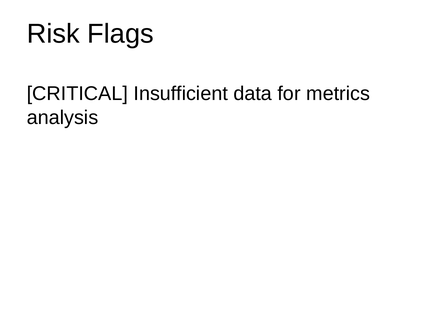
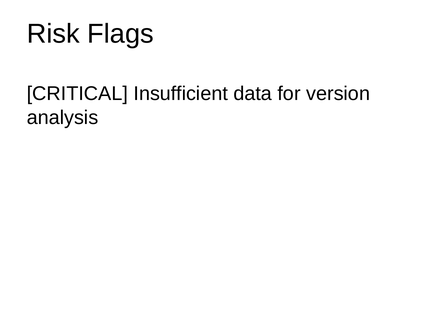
metrics: metrics -> version
